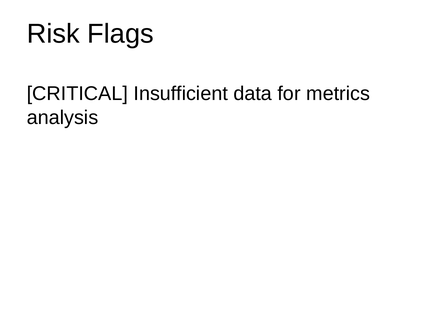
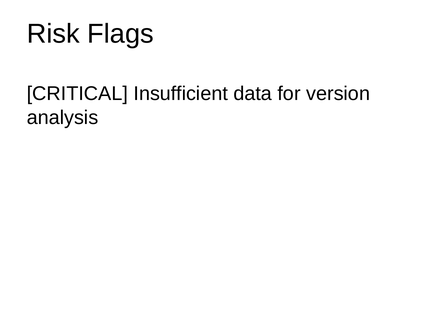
metrics: metrics -> version
